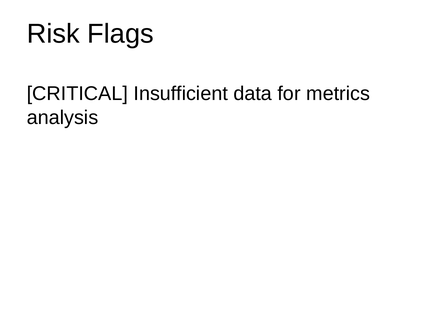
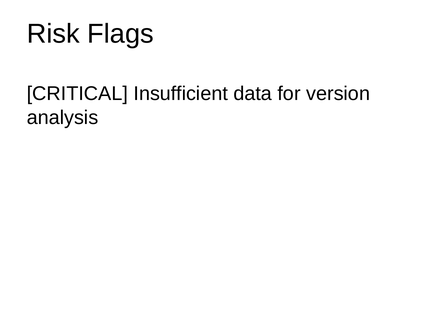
metrics: metrics -> version
